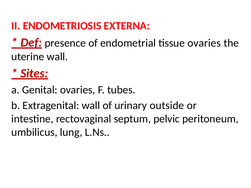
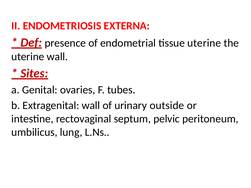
tissue ovaries: ovaries -> uterine
